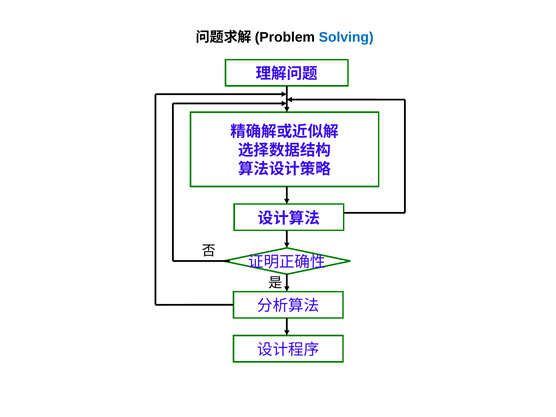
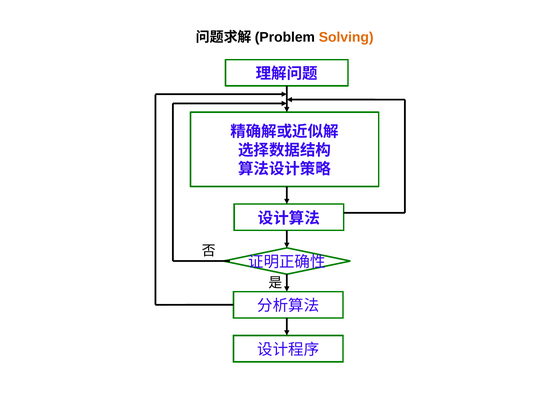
Solving colour: blue -> orange
